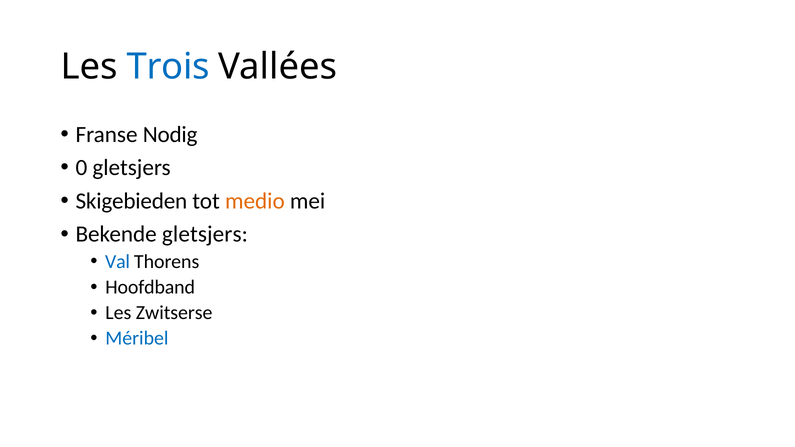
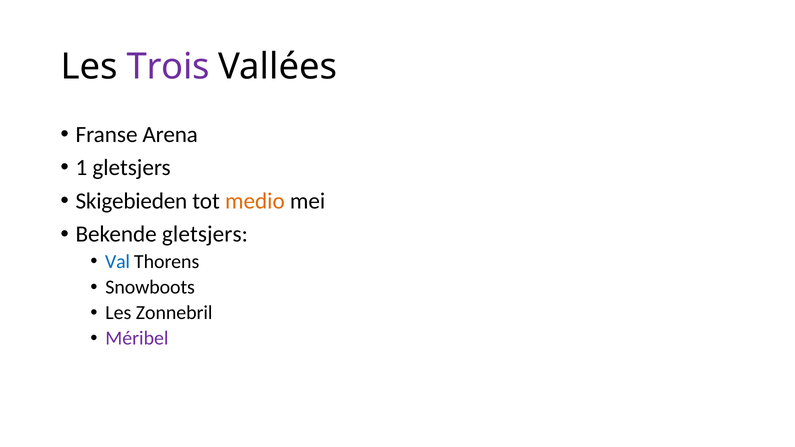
Trois colour: blue -> purple
Nodig: Nodig -> Arena
0: 0 -> 1
Hoofdband: Hoofdband -> Snowboots
Zwitserse: Zwitserse -> Zonnebril
Méribel colour: blue -> purple
